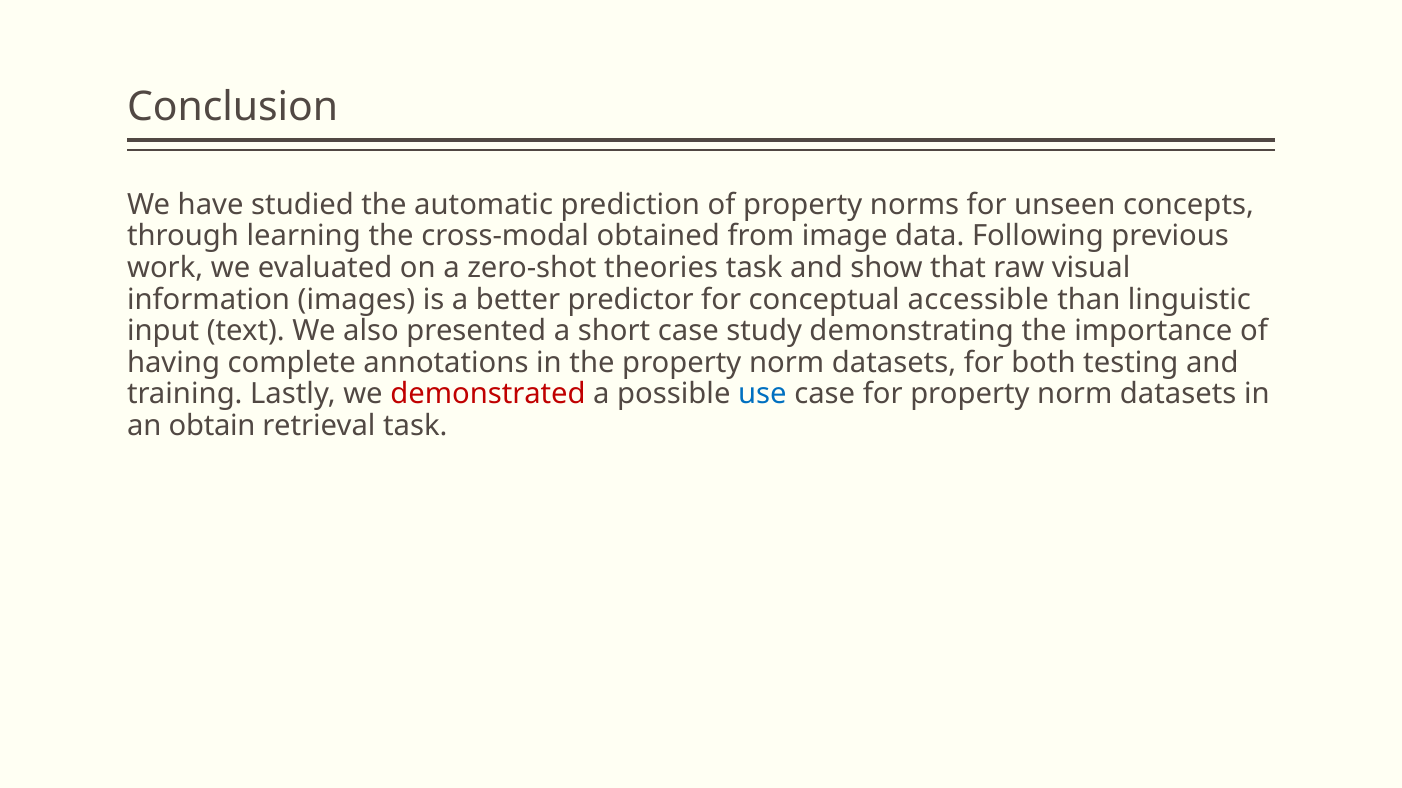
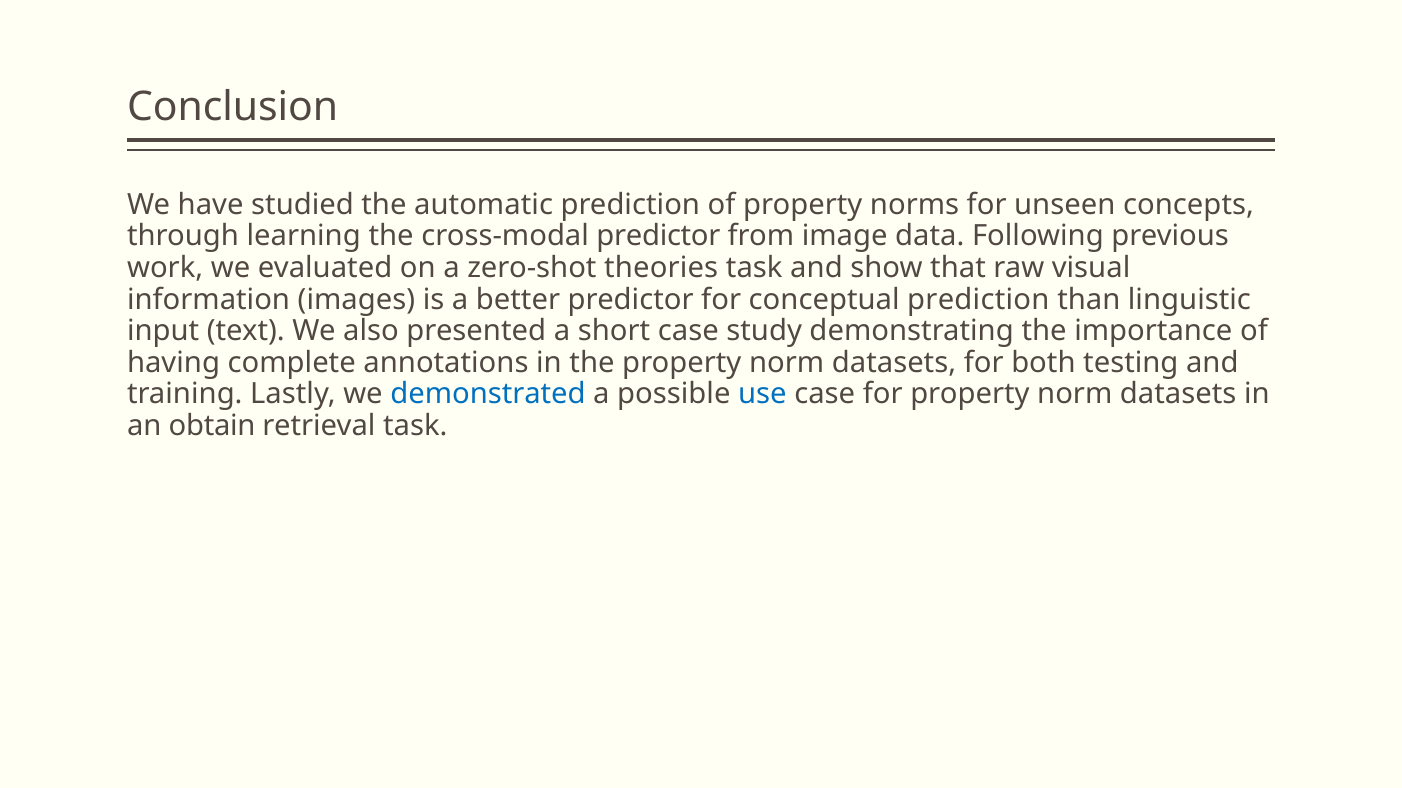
cross-modal obtained: obtained -> predictor
conceptual accessible: accessible -> prediction
demonstrated colour: red -> blue
